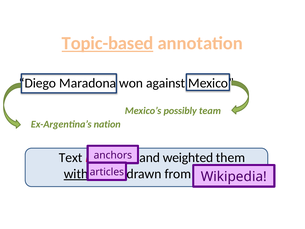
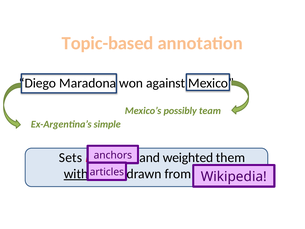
Topic-based underline: present -> none
nation: nation -> simple
Text: Text -> Sets
